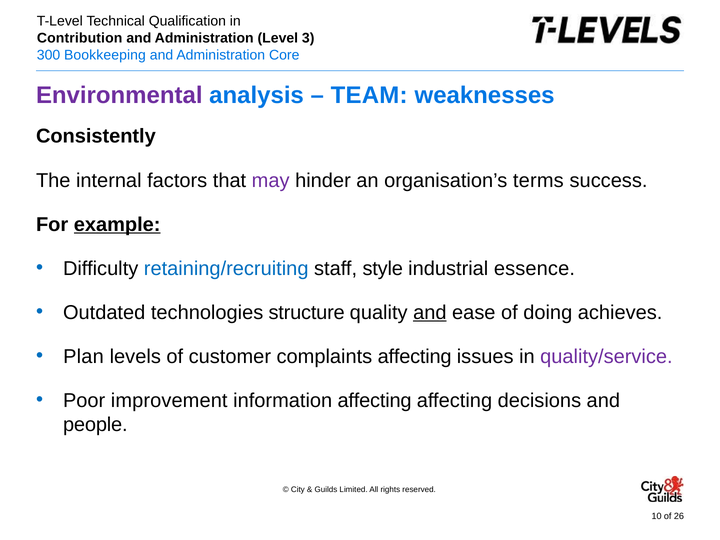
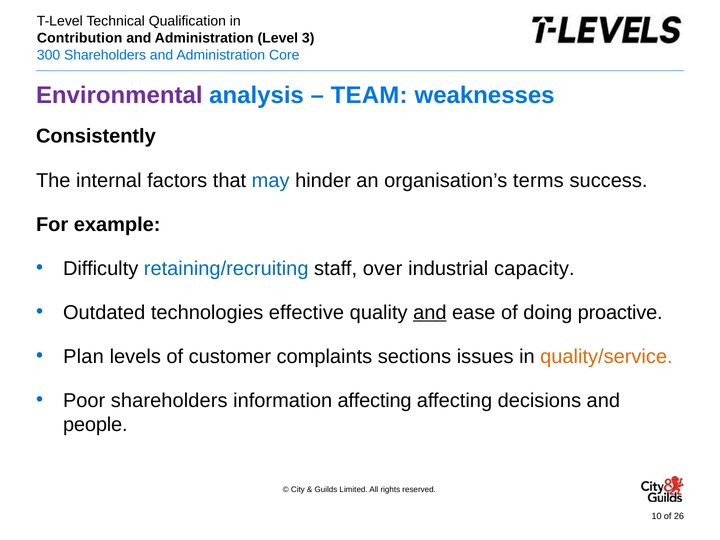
Bookkeeping at (105, 55): Bookkeeping -> Shareholders
may colour: purple -> blue
example underline: present -> none
style: style -> over
essence: essence -> capacity
structure: structure -> effective
achieves: achieves -> proactive
complaints affecting: affecting -> sections
quality/service colour: purple -> orange
Poor improvement: improvement -> shareholders
